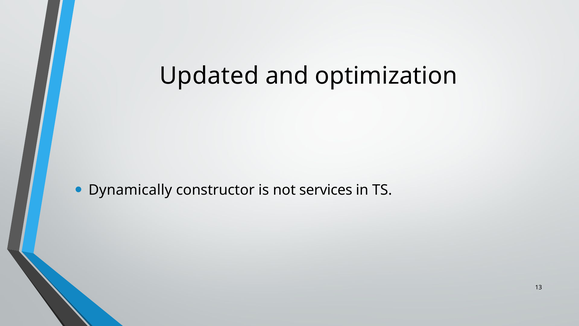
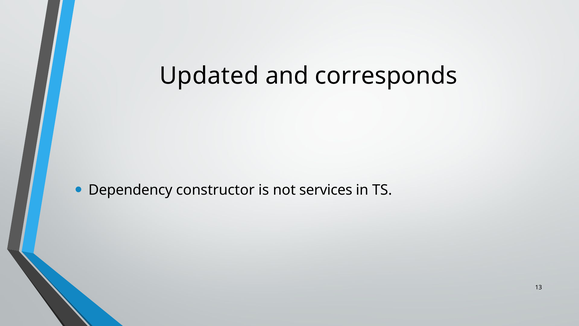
optimization: optimization -> corresponds
Dynamically: Dynamically -> Dependency
